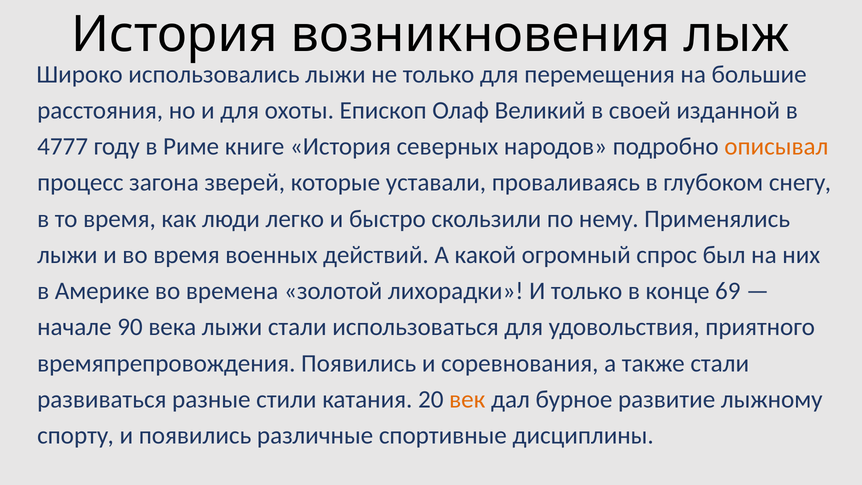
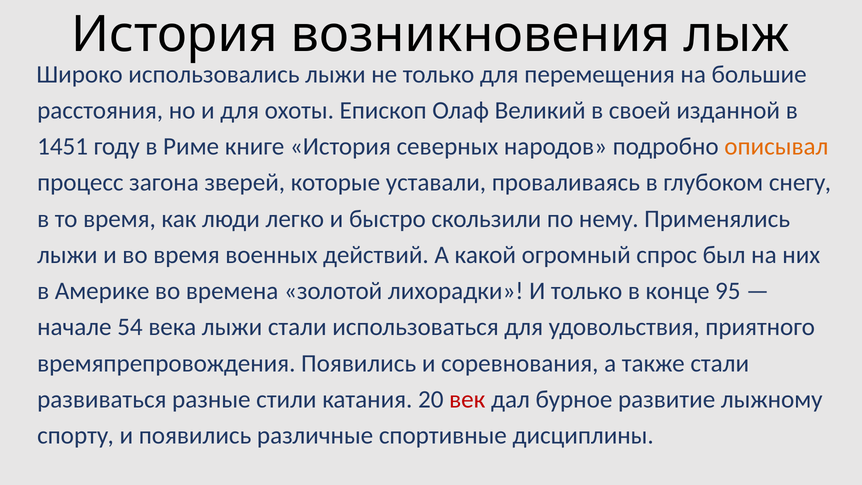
4777: 4777 -> 1451
69: 69 -> 95
90: 90 -> 54
век colour: orange -> red
